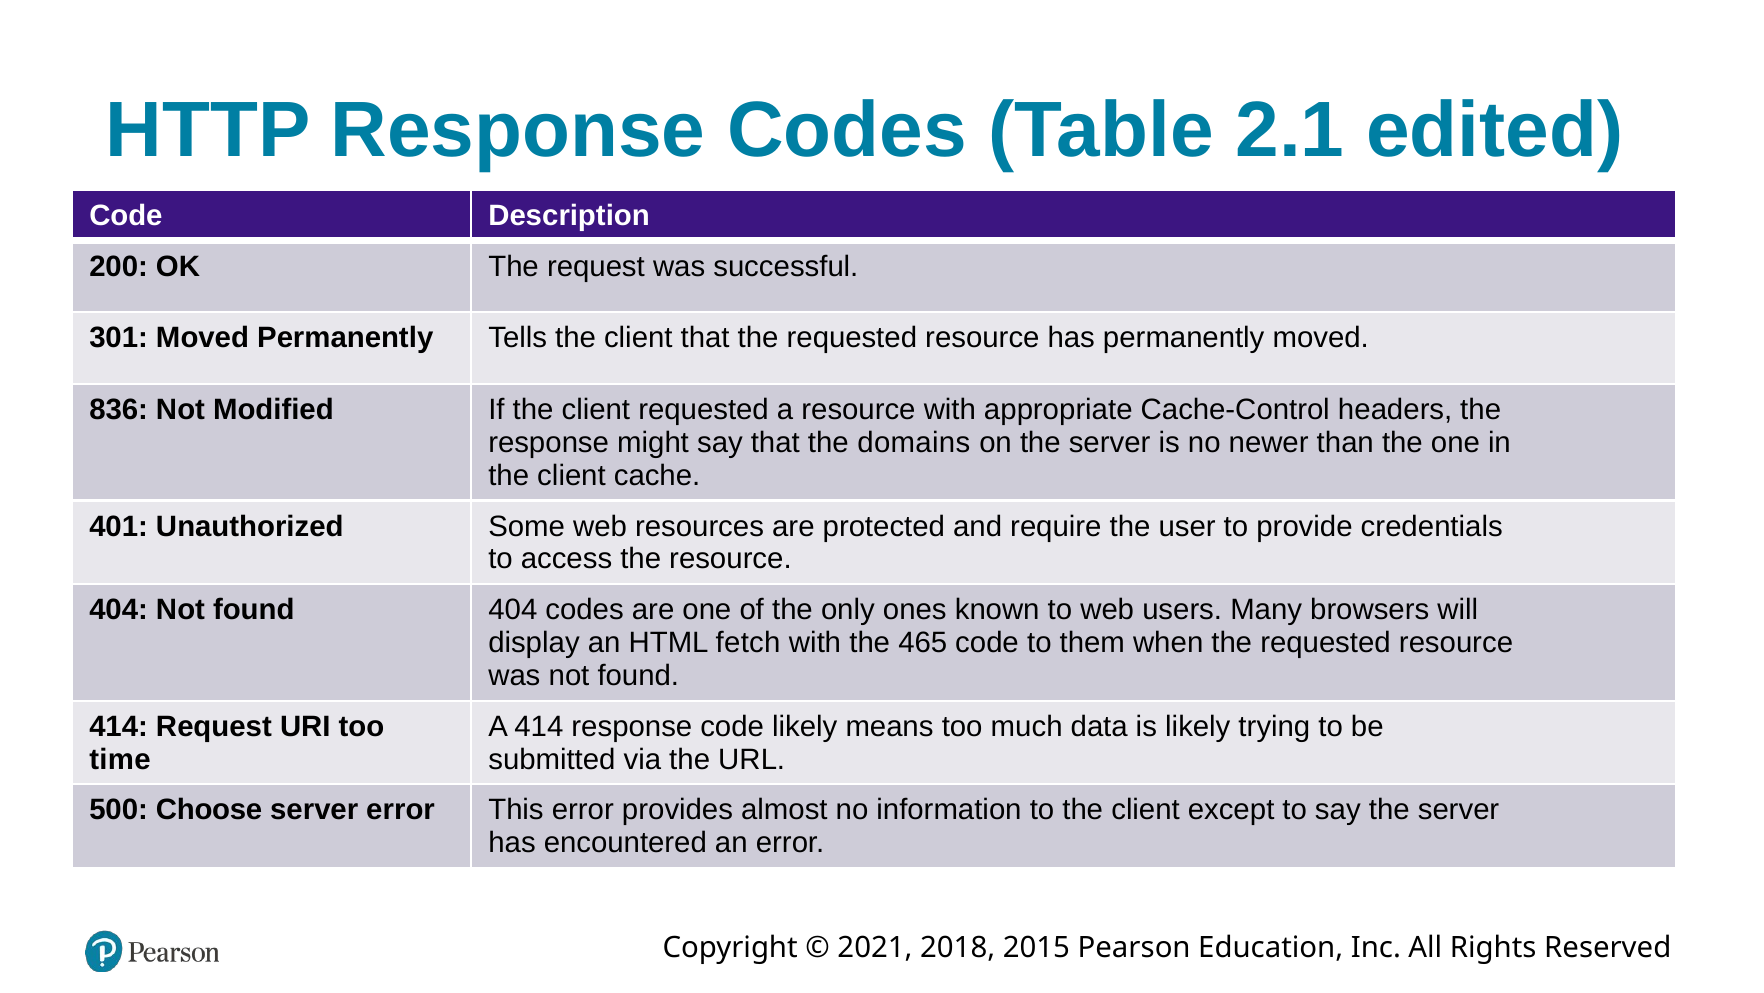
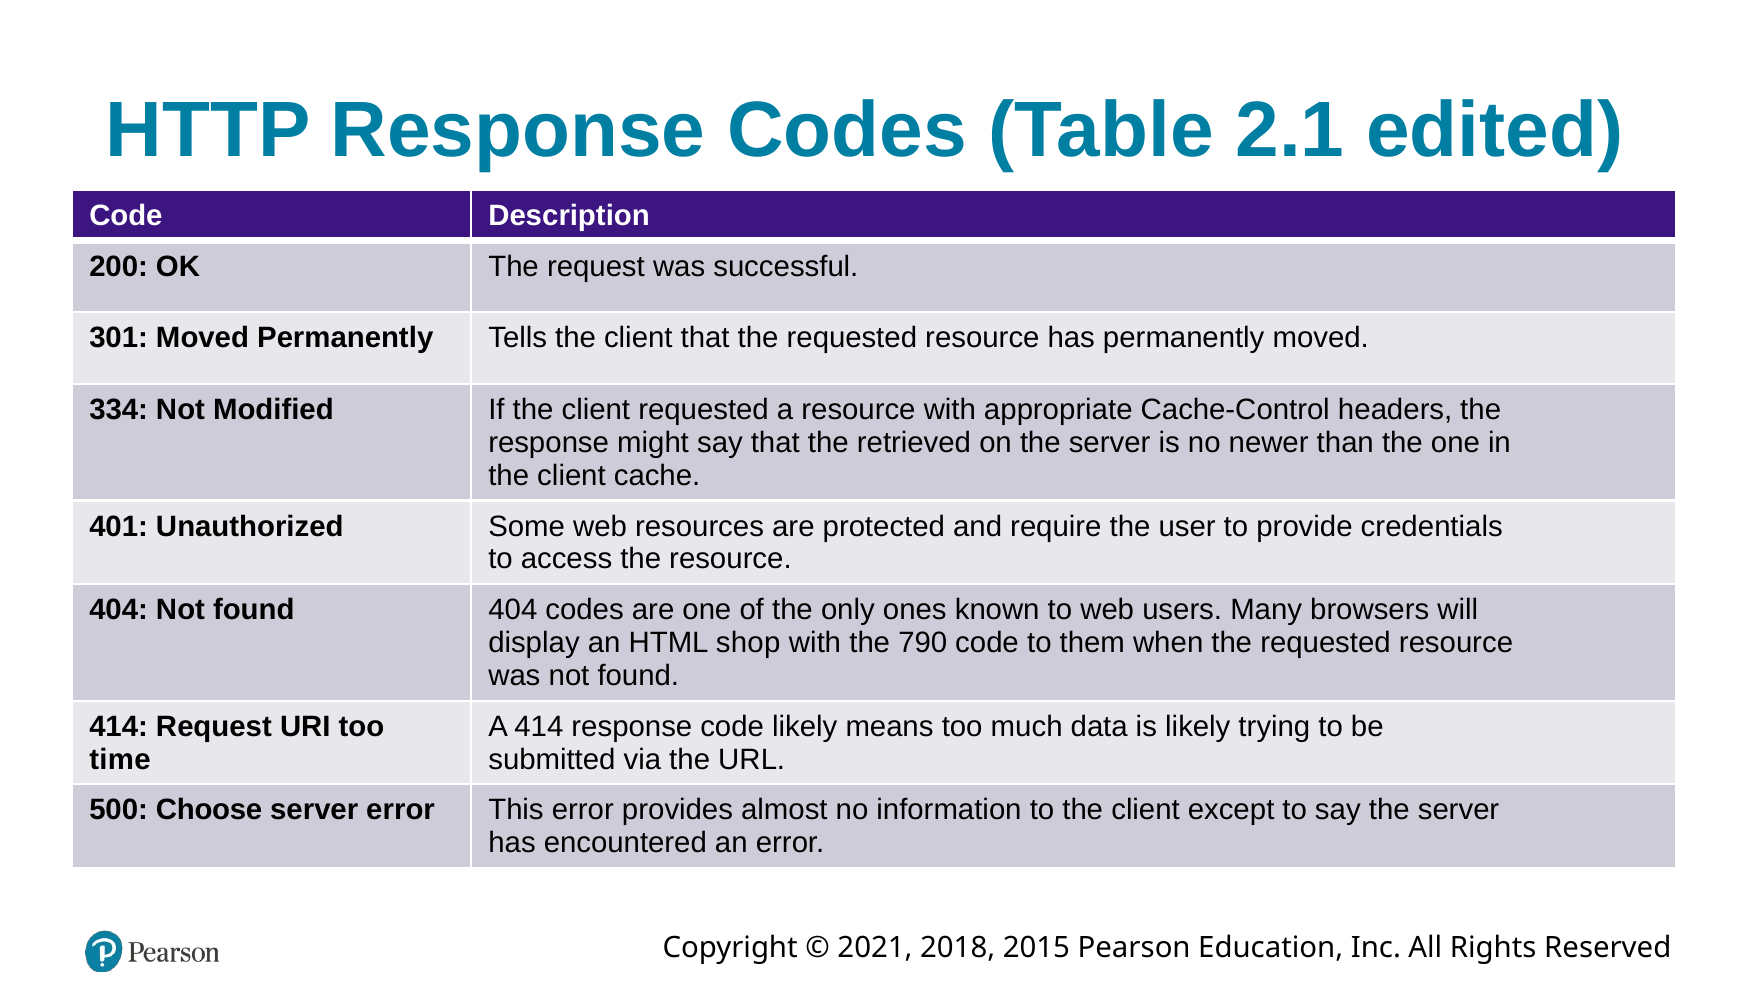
836: 836 -> 334
domains: domains -> retrieved
fetch: fetch -> shop
465: 465 -> 790
